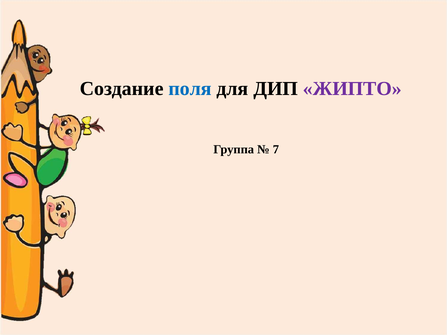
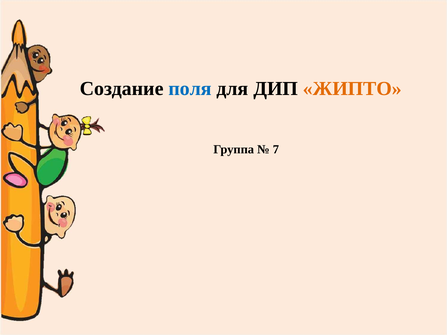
ЖИПТО colour: purple -> orange
